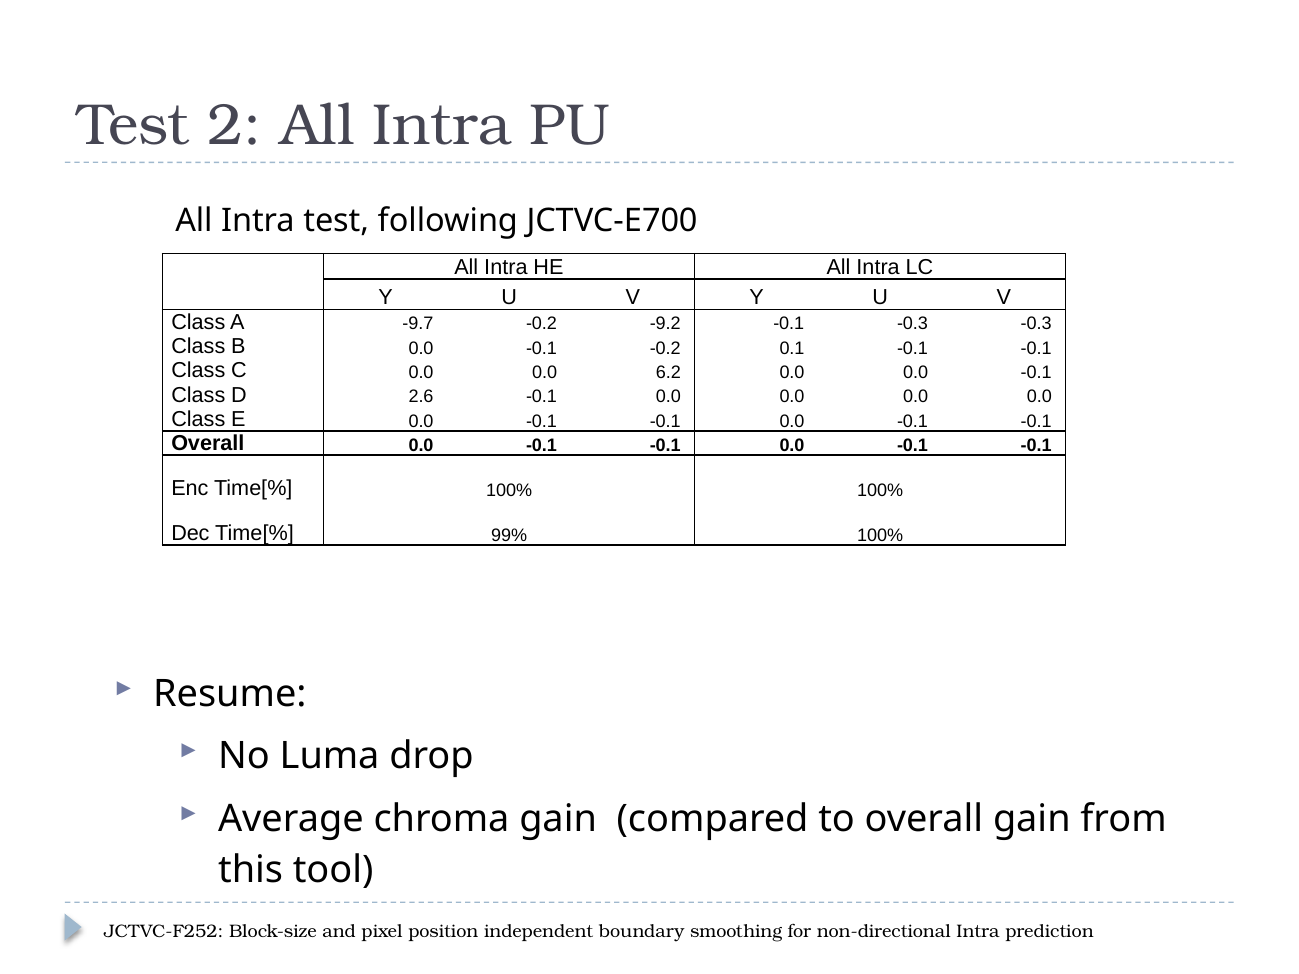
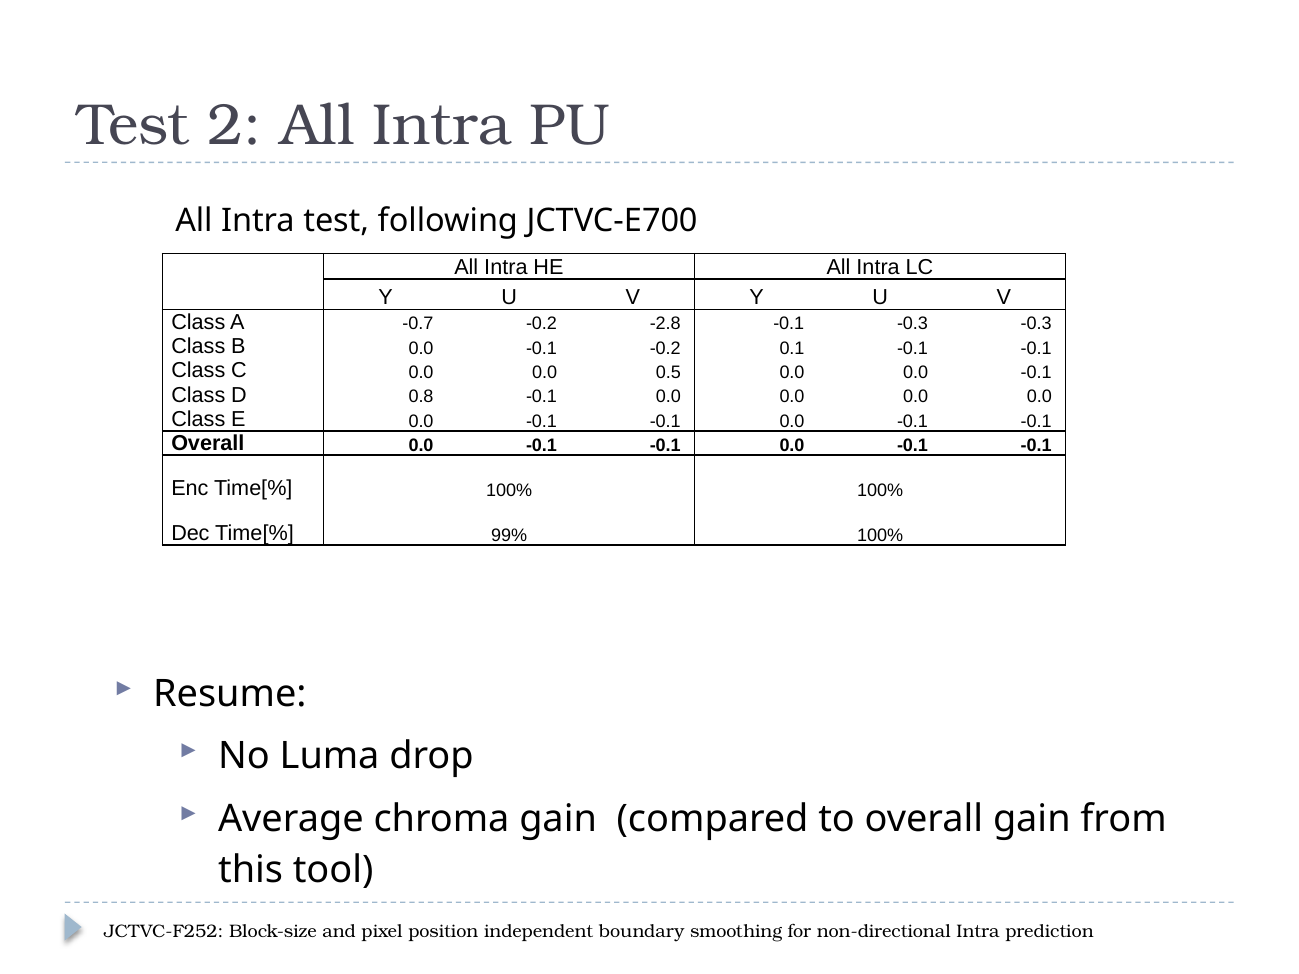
-9.7: -9.7 -> -0.7
-9.2: -9.2 -> -2.8
6.2: 6.2 -> 0.5
2.6: 2.6 -> 0.8
